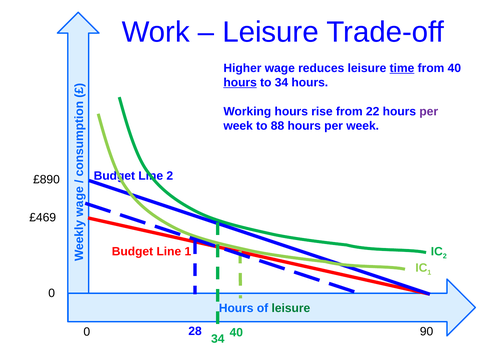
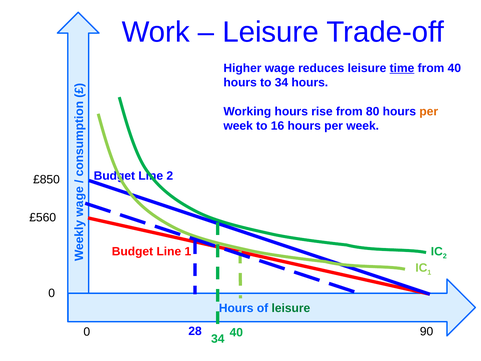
hours at (240, 82) underline: present -> none
22: 22 -> 80
per at (429, 111) colour: purple -> orange
88: 88 -> 16
£890: £890 -> £850
£469: £469 -> £560
